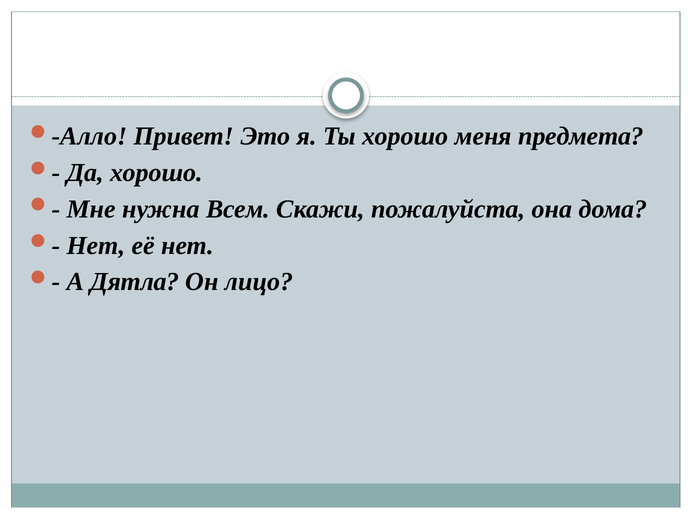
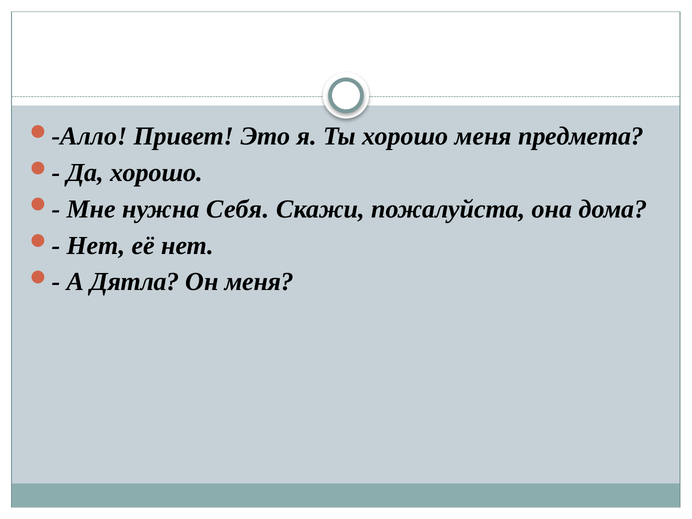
Всем: Всем -> Себя
Он лицо: лицо -> меня
